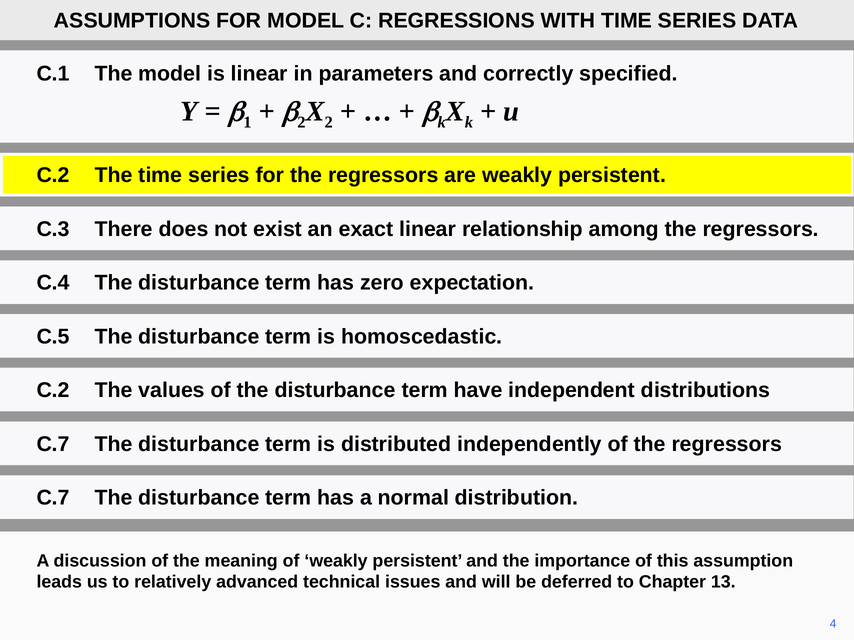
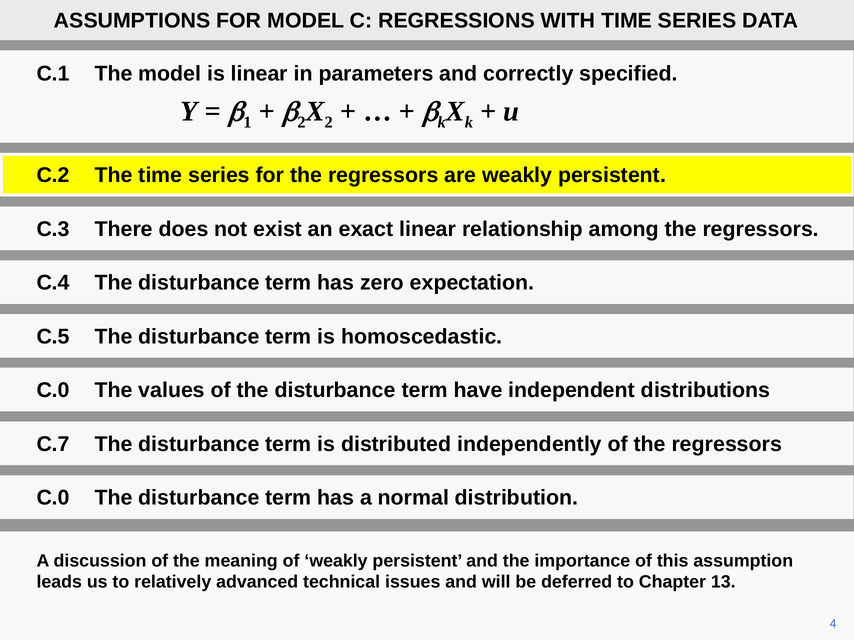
C.2 at (53, 391): C.2 -> C.0
C.7 at (53, 498): C.7 -> C.0
